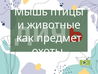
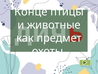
Мышь: Мышь -> Конце
